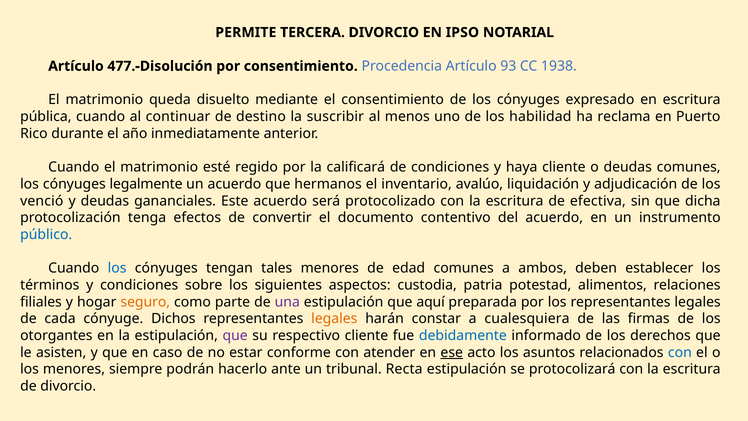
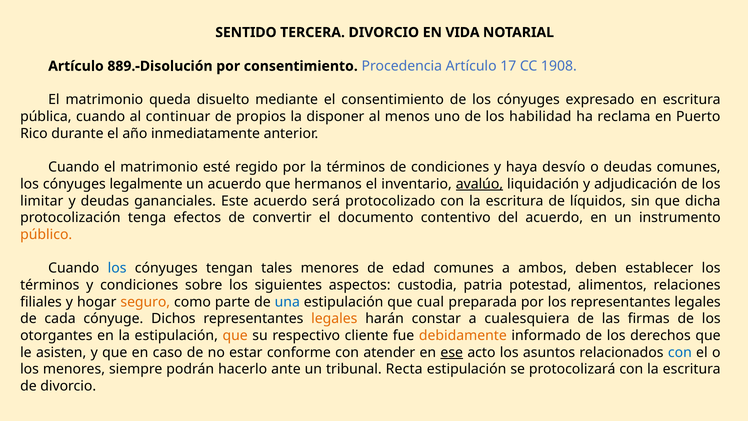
PERMITE: PERMITE -> SENTIDO
IPSO: IPSO -> VIDA
477.-Disolución: 477.-Disolución -> 889.-Disolución
93: 93 -> 17
1938: 1938 -> 1908
destino: destino -> propios
suscribir: suscribir -> disponer
la calificará: calificará -> términos
haya cliente: cliente -> desvío
avalúo underline: none -> present
venció: venció -> limitar
efectiva: efectiva -> líquidos
público colour: blue -> orange
una colour: purple -> blue
aquí: aquí -> cual
que at (235, 335) colour: purple -> orange
debidamente colour: blue -> orange
